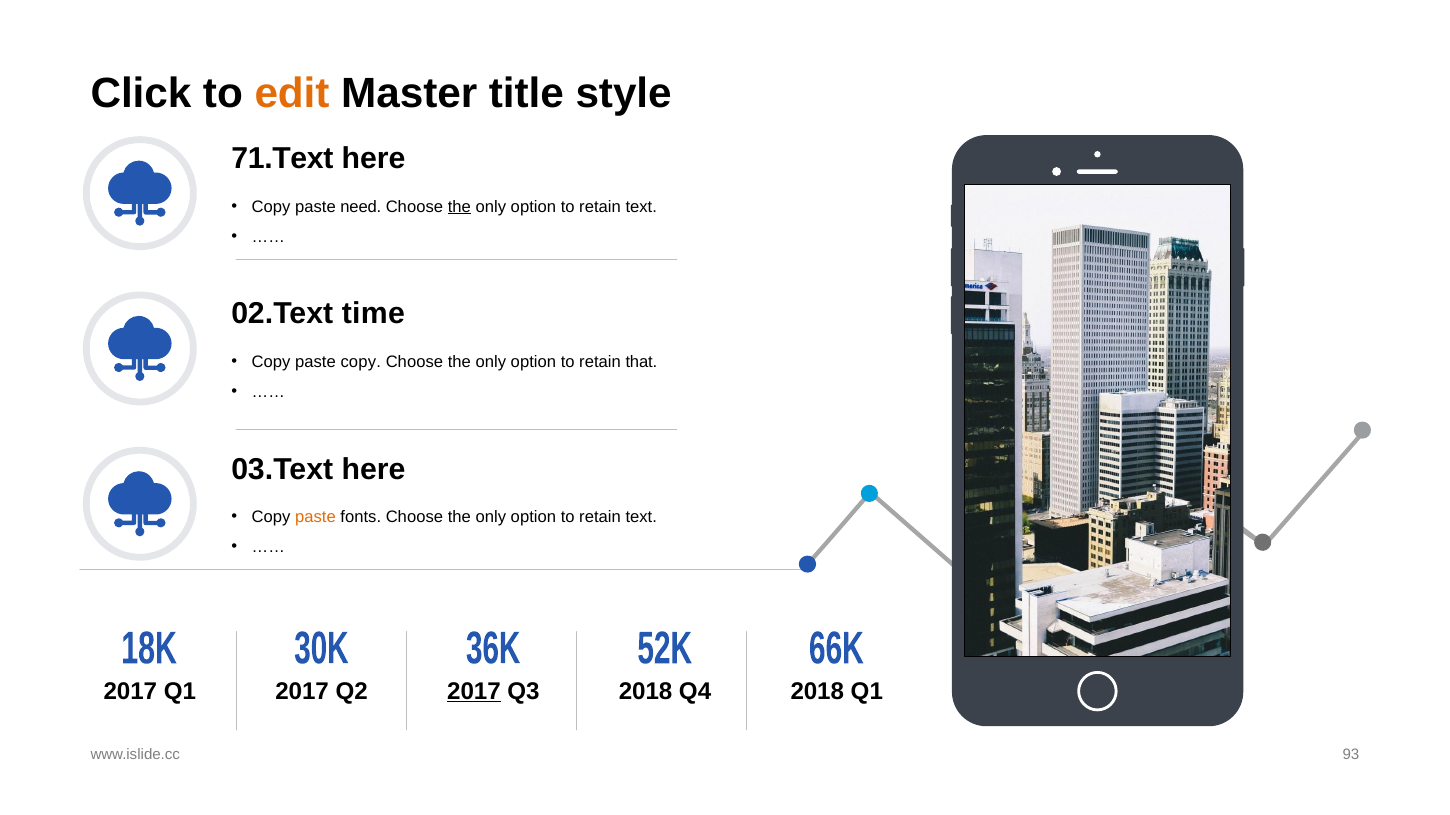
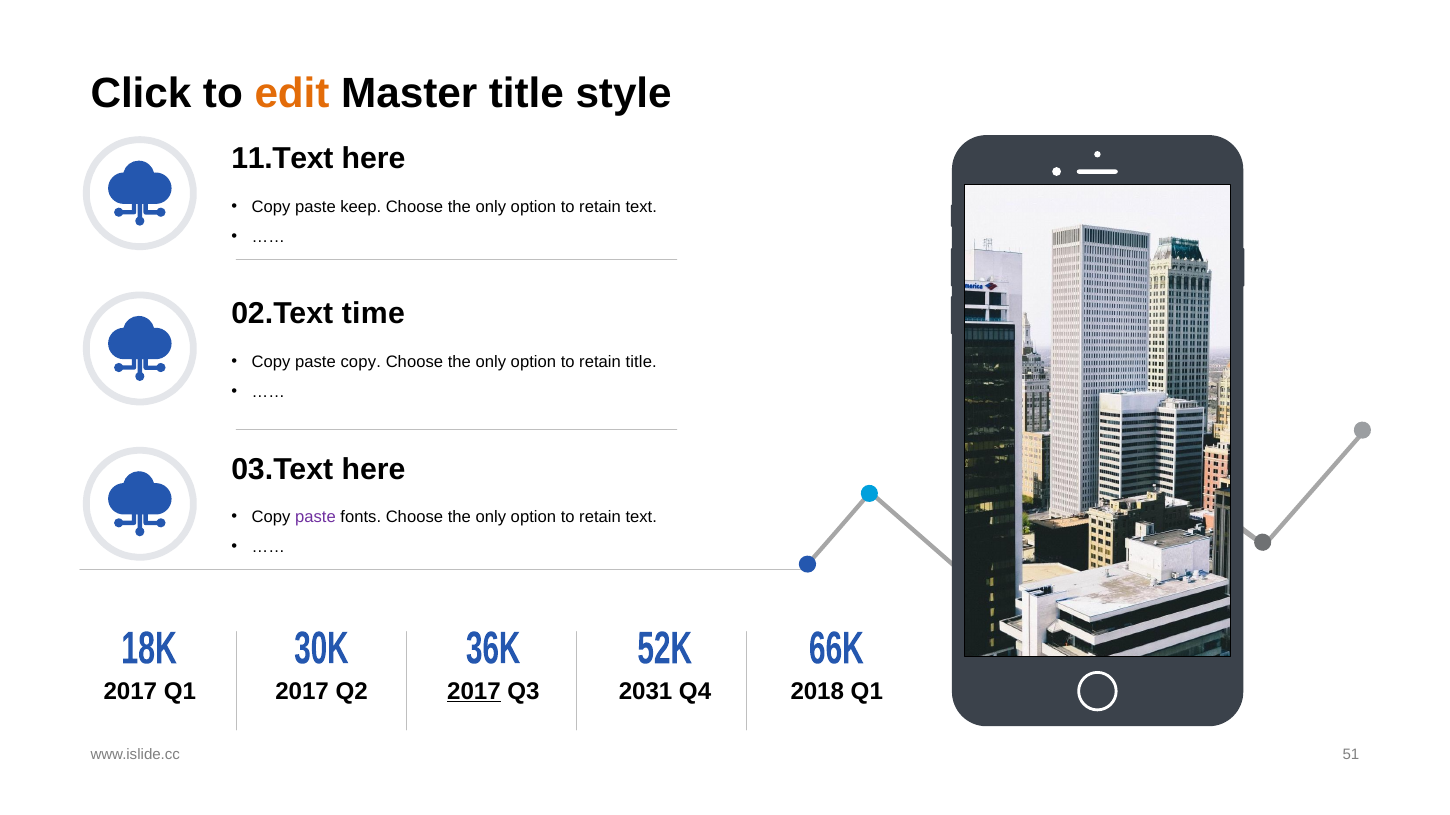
71.Text: 71.Text -> 11.Text
need: need -> keep
the at (459, 207) underline: present -> none
retain that: that -> title
paste at (315, 518) colour: orange -> purple
Q3 2018: 2018 -> 2031
93: 93 -> 51
